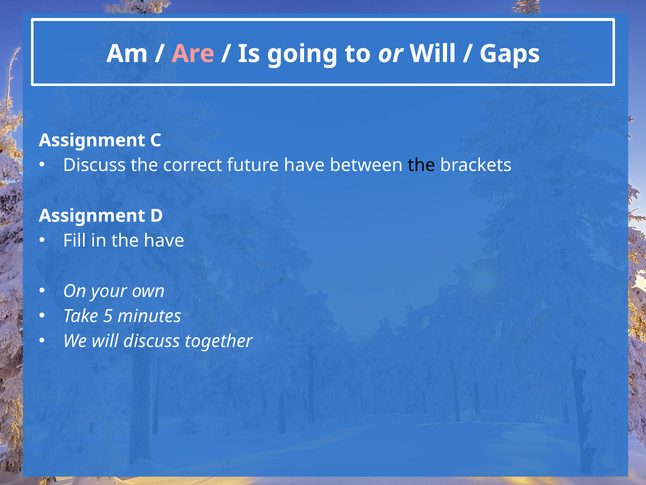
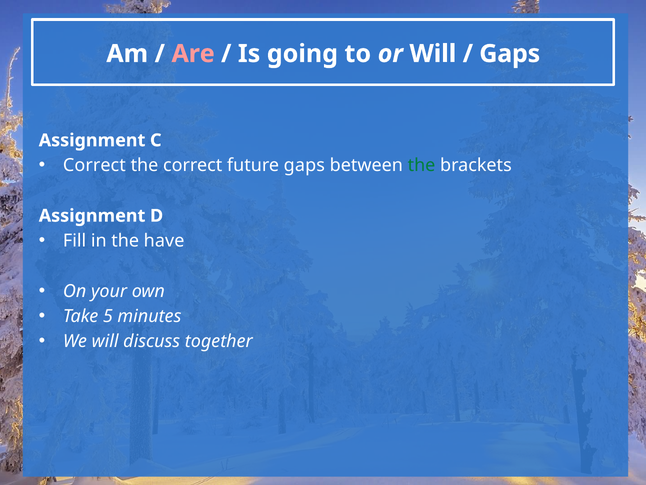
Discuss at (94, 165): Discuss -> Correct
future have: have -> gaps
the at (422, 165) colour: black -> green
